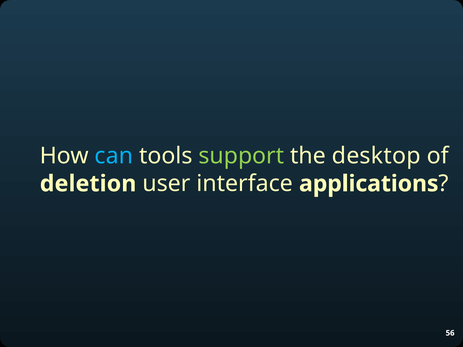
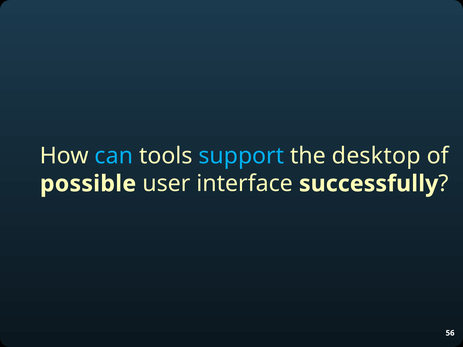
support colour: light green -> light blue
deletion: deletion -> possible
applications: applications -> successfully
